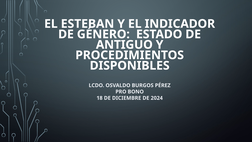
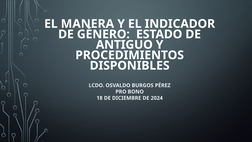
ESTEBAN: ESTEBAN -> MANERA
